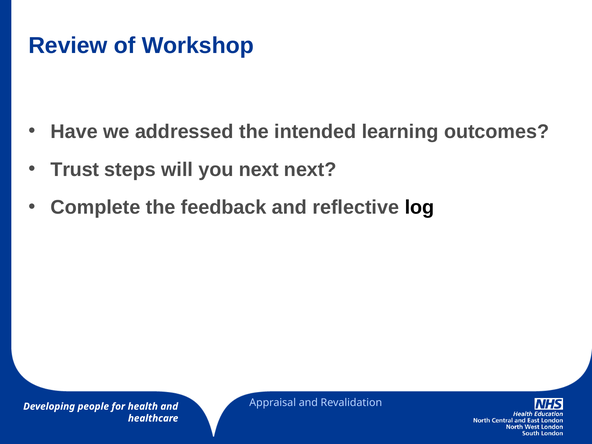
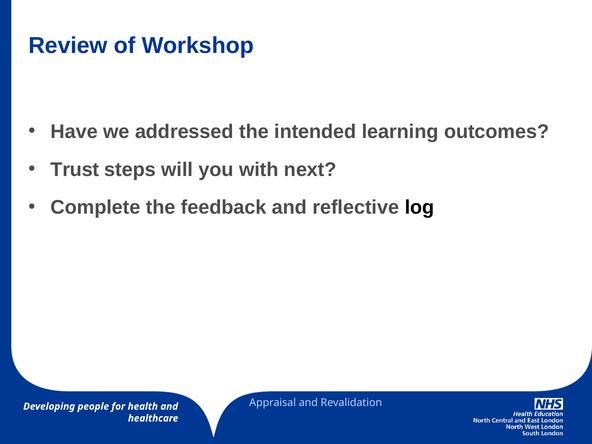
you next: next -> with
